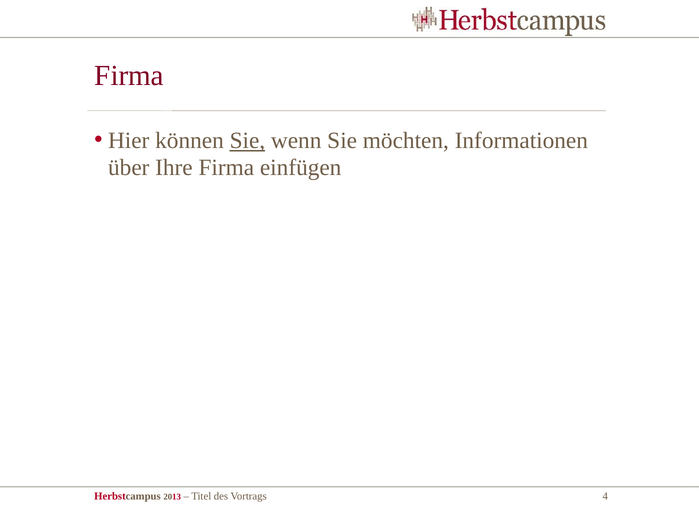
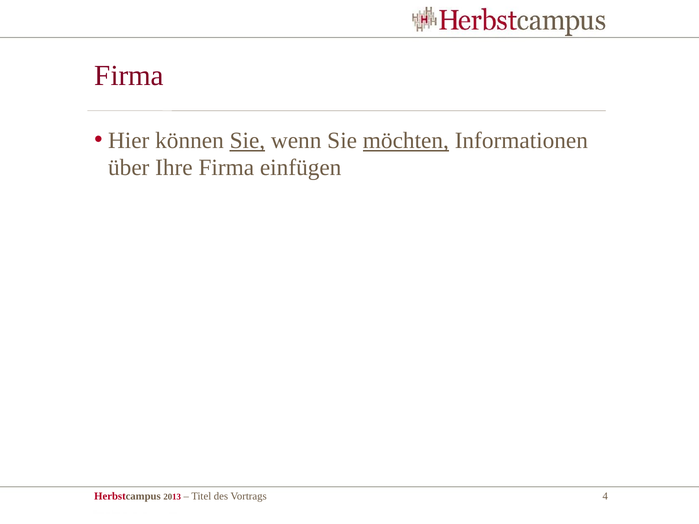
möchten underline: none -> present
